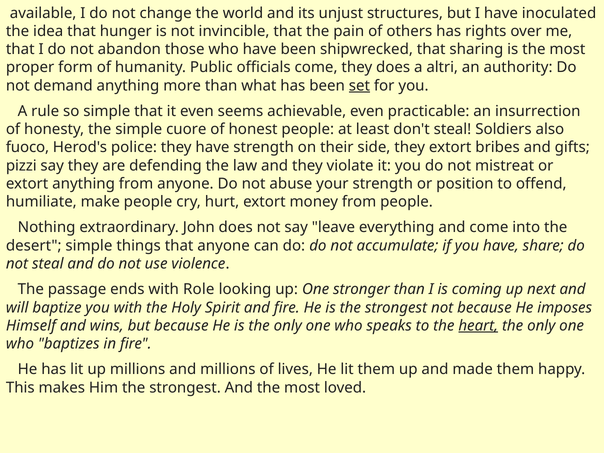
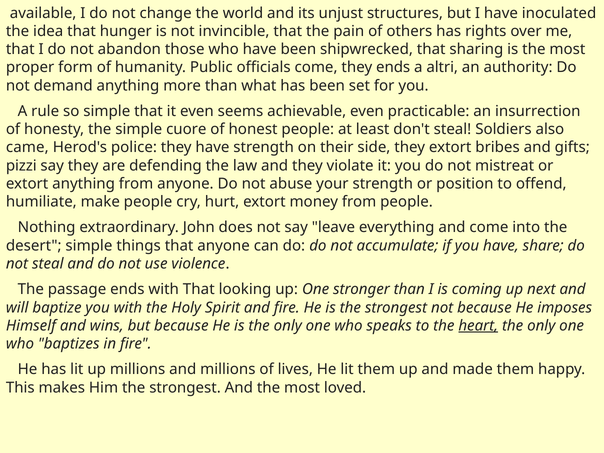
they does: does -> ends
set underline: present -> none
fuoco: fuoco -> came
with Role: Role -> That
